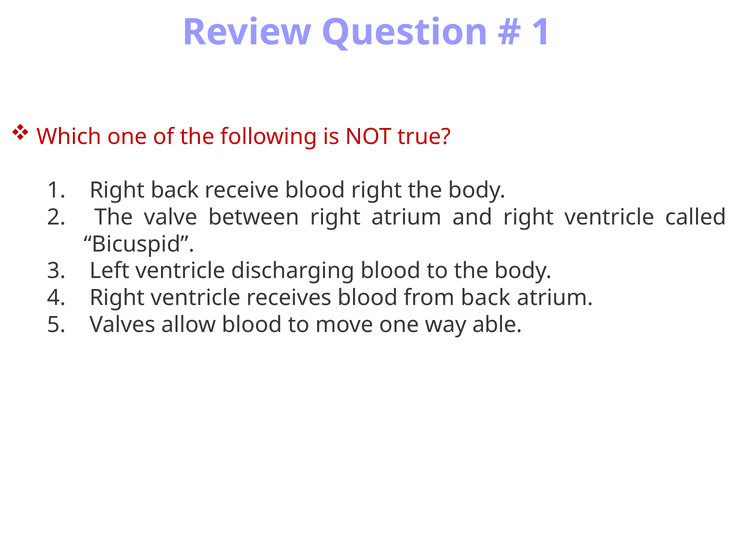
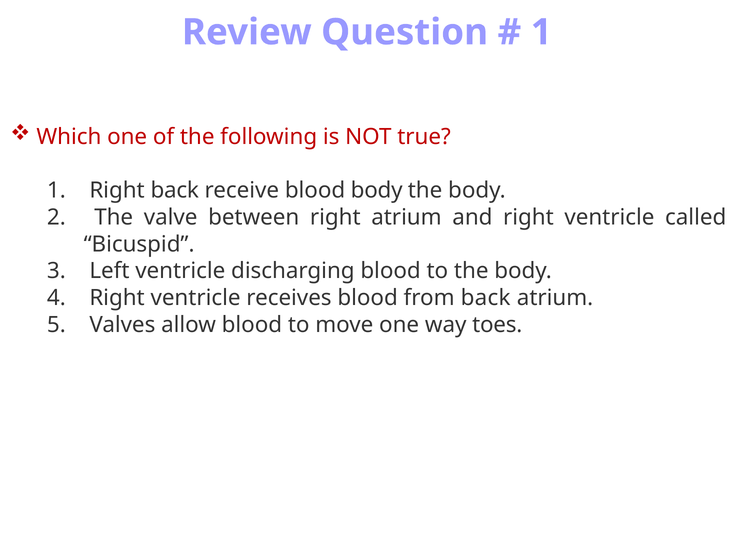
blood right: right -> body
able: able -> toes
